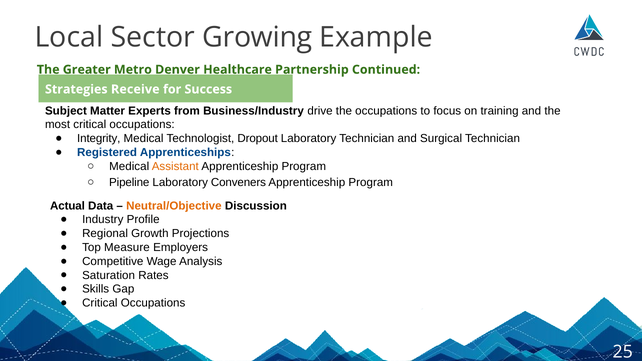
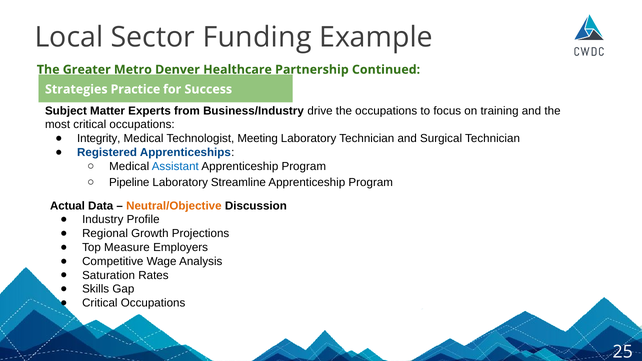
Growing: Growing -> Funding
Receive: Receive -> Practice
Dropout: Dropout -> Meeting
Assistant colour: orange -> blue
Conveners: Conveners -> Streamline
